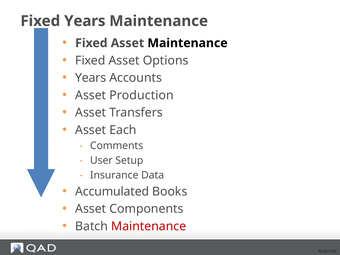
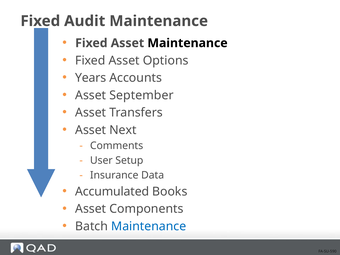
Years at (85, 21): Years -> Audit
Production: Production -> September
Each: Each -> Next
Maintenance at (149, 226) colour: red -> blue
